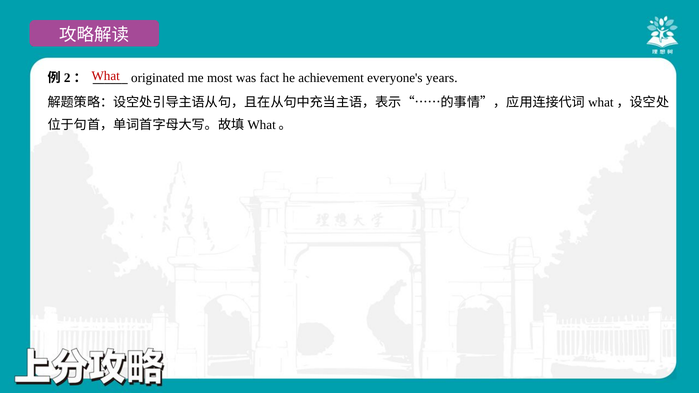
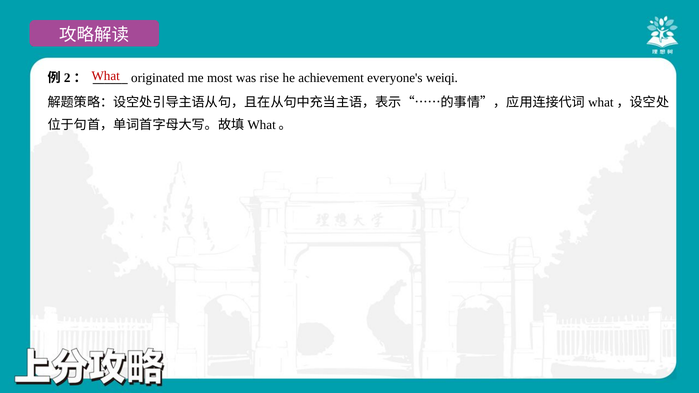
fact: fact -> rise
years: years -> weiqi
